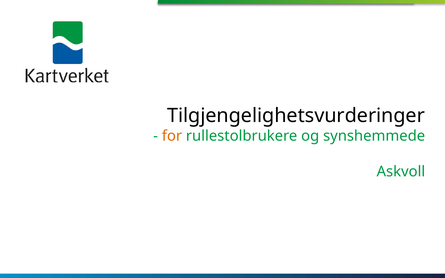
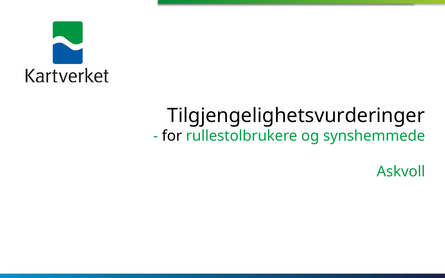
for colour: orange -> black
